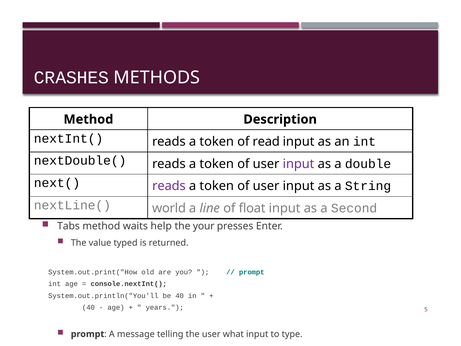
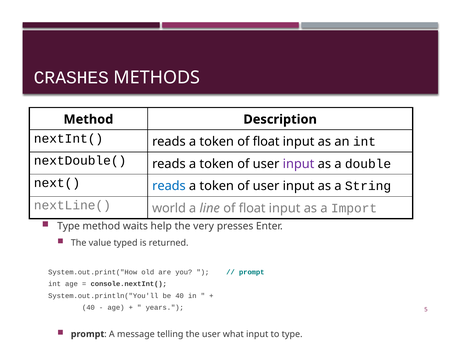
token of read: read -> float
reads at (169, 186) colour: purple -> blue
Second: Second -> Import
Tabs at (69, 226): Tabs -> Type
your: your -> very
